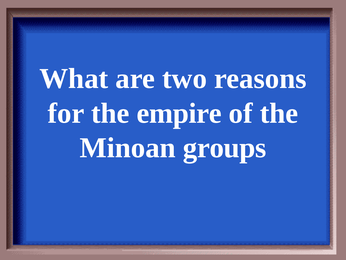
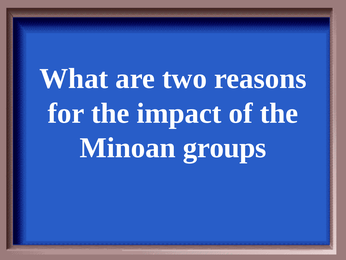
empire: empire -> impact
